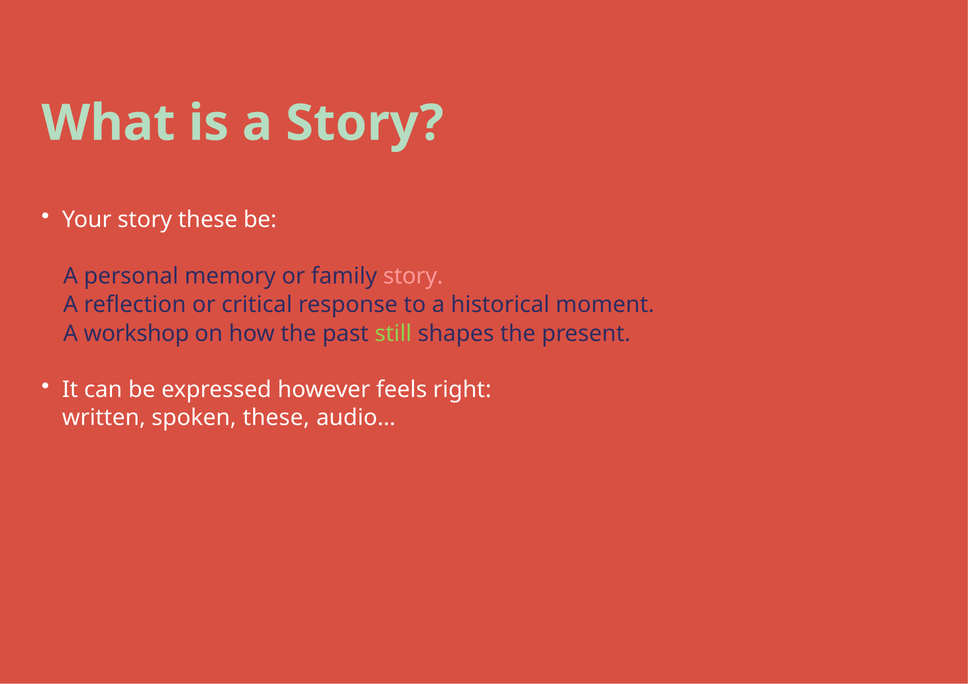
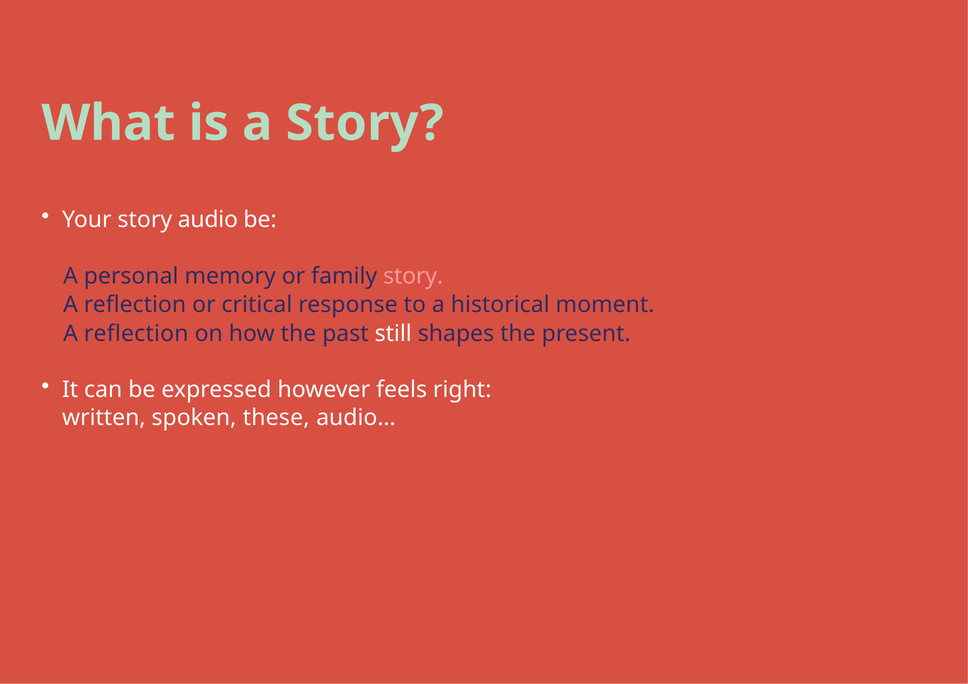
story these: these -> audio
workshop at (136, 334): workshop -> reflection
still colour: light green -> white
